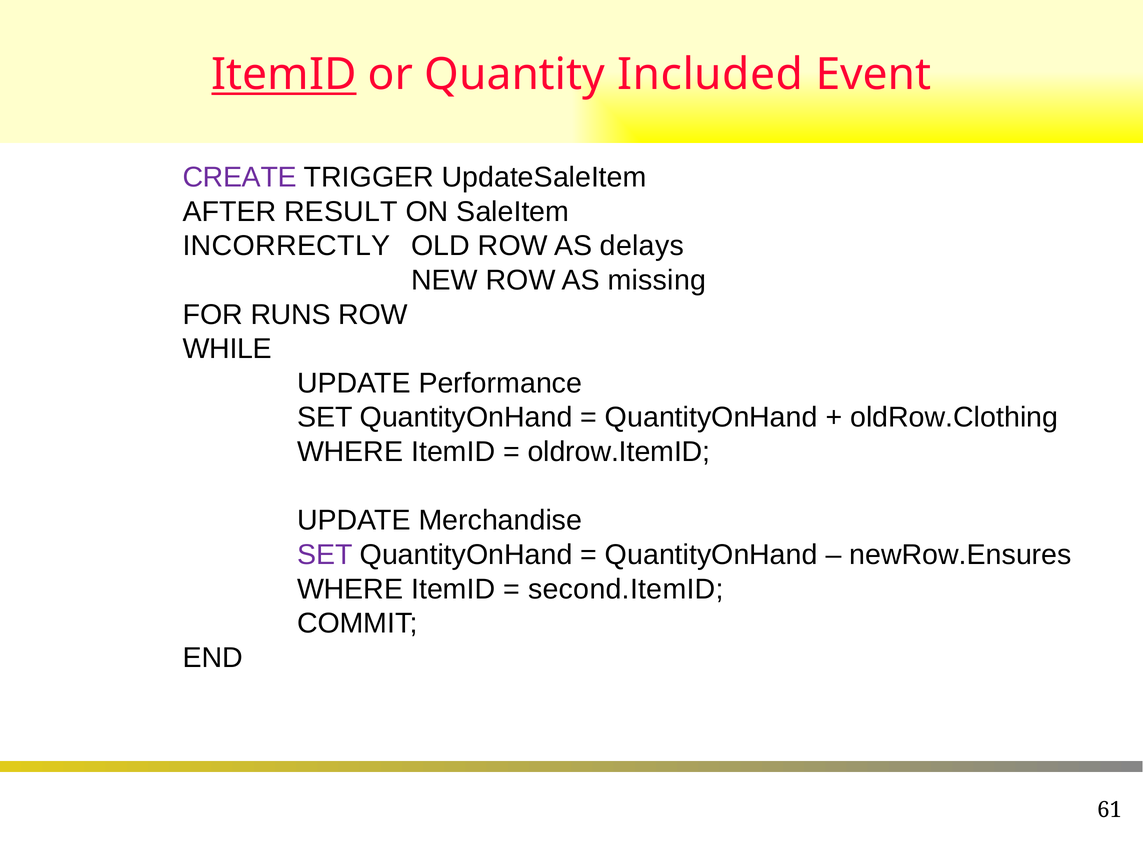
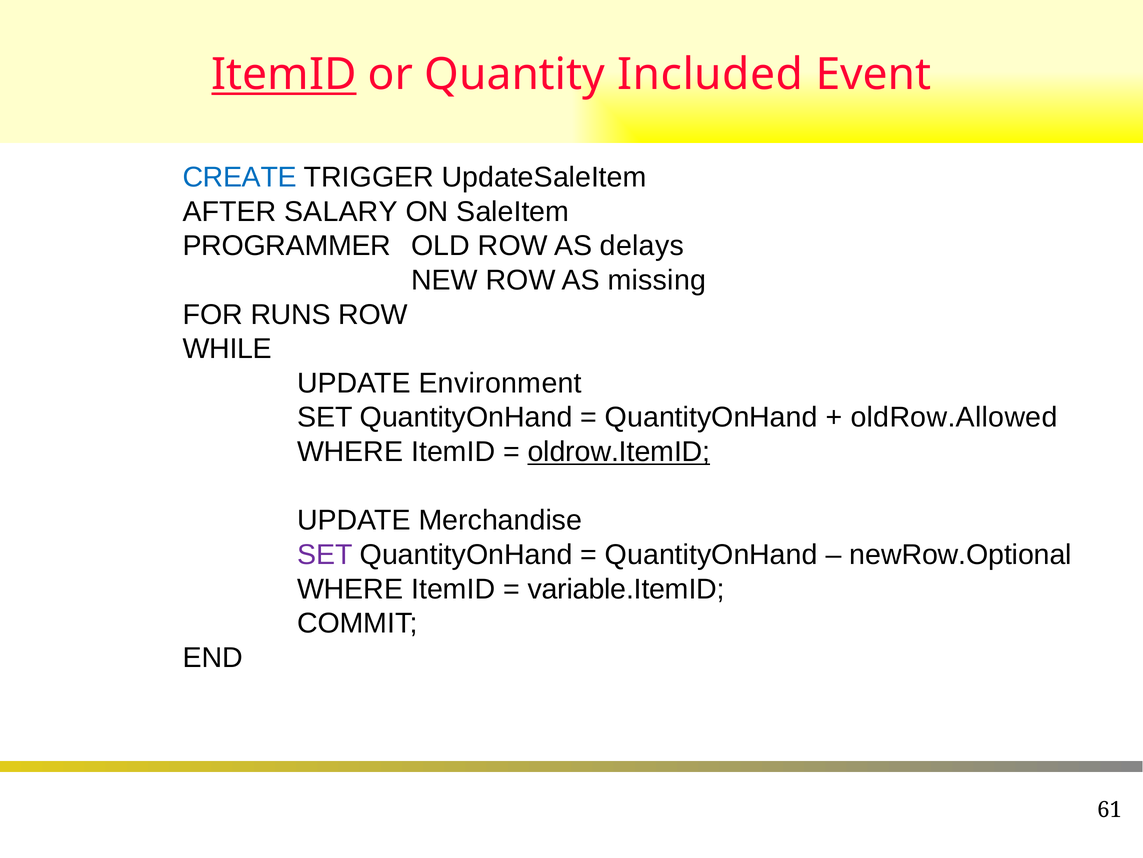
CREATE colour: purple -> blue
RESULT: RESULT -> SALARY
INCORRECTLY: INCORRECTLY -> PROGRAMMER
Performance: Performance -> Environment
oldRow.Clothing: oldRow.Clothing -> oldRow.Allowed
oldrow.ItemID underline: none -> present
newRow.Ensures: newRow.Ensures -> newRow.Optional
second.ItemID: second.ItemID -> variable.ItemID
